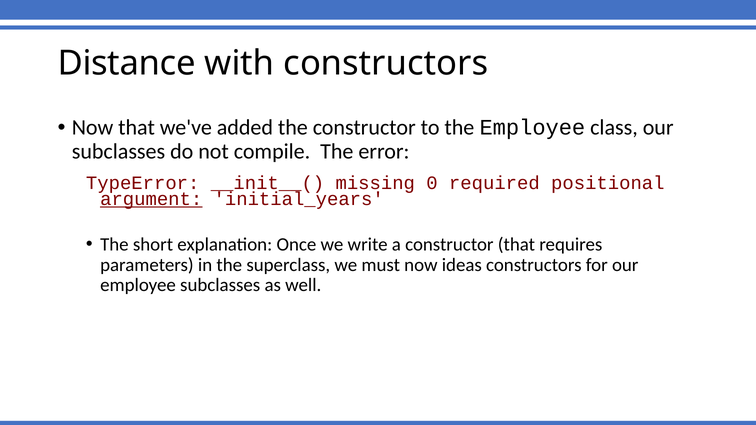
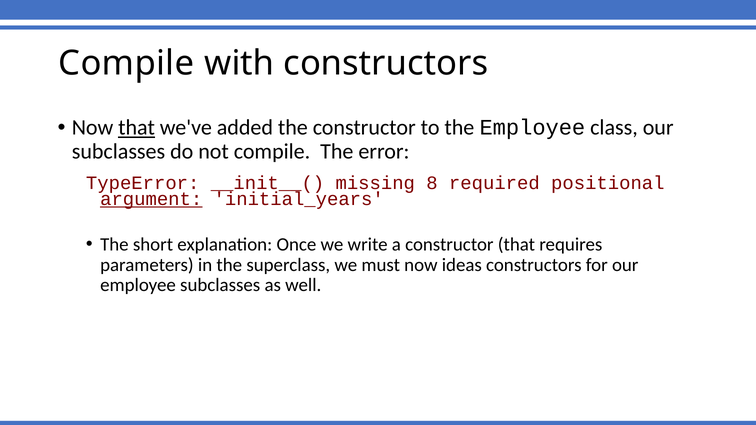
Distance at (127, 64): Distance -> Compile
that at (137, 128) underline: none -> present
0: 0 -> 8
